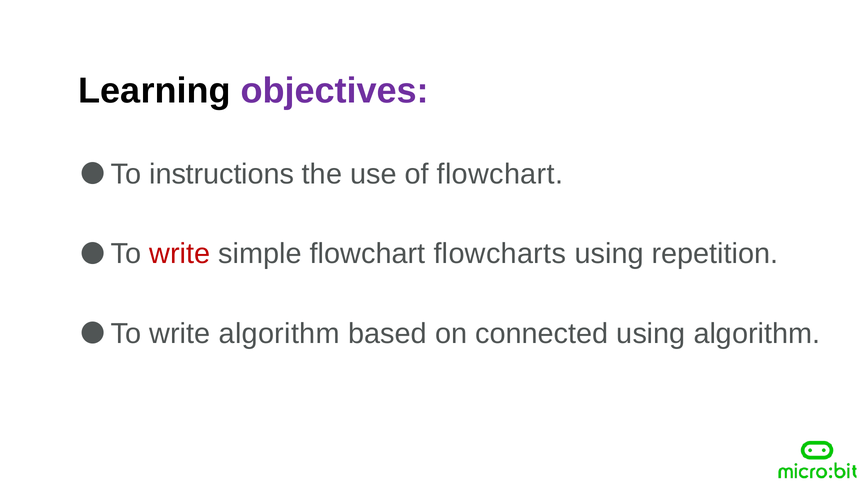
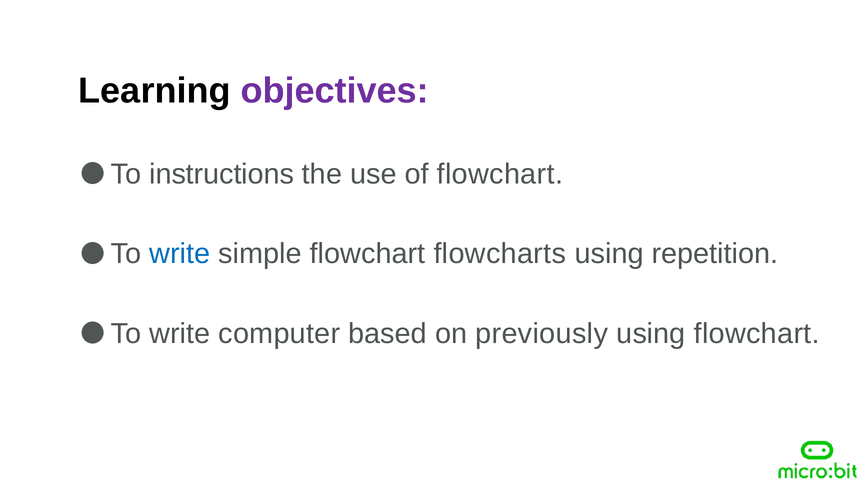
write at (180, 254) colour: red -> blue
write algorithm: algorithm -> computer
connected: connected -> previously
using algorithm: algorithm -> flowchart
